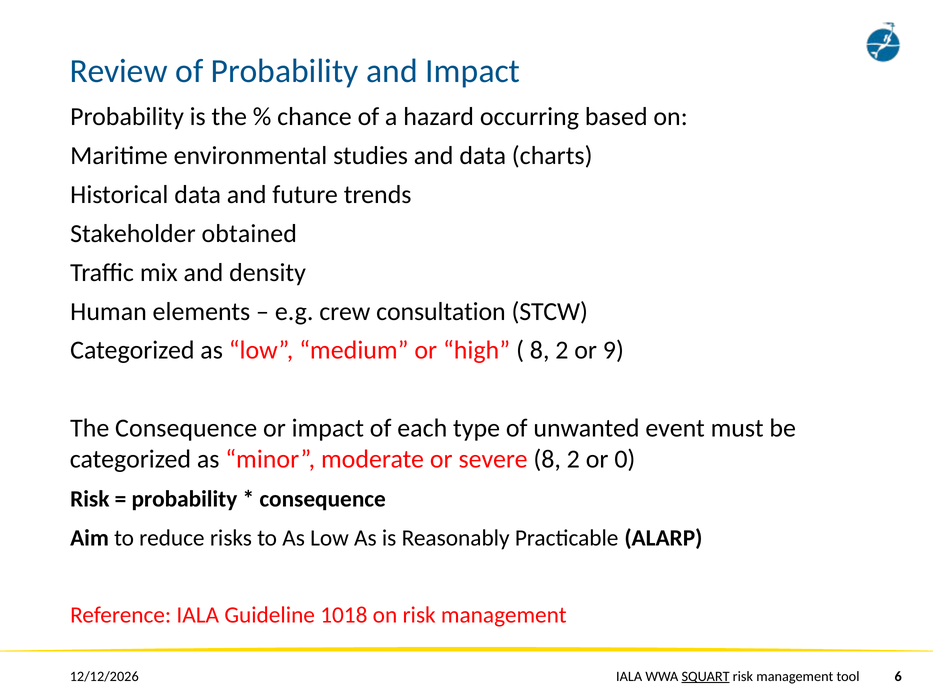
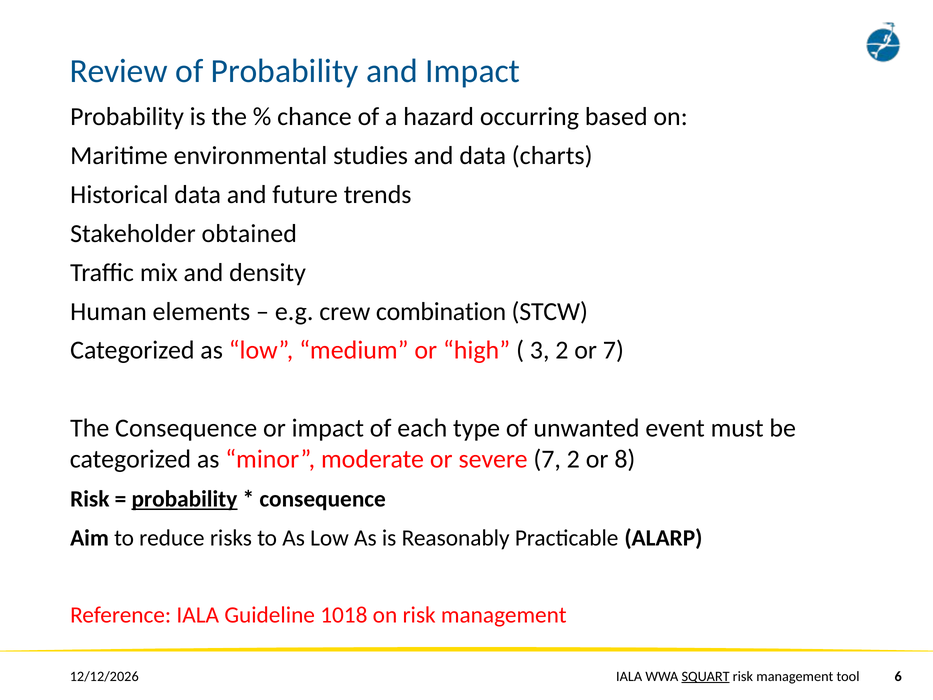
consultation: consultation -> combination
8 at (540, 350): 8 -> 3
or 9: 9 -> 7
severe 8: 8 -> 7
0: 0 -> 8
probability at (184, 499) underline: none -> present
